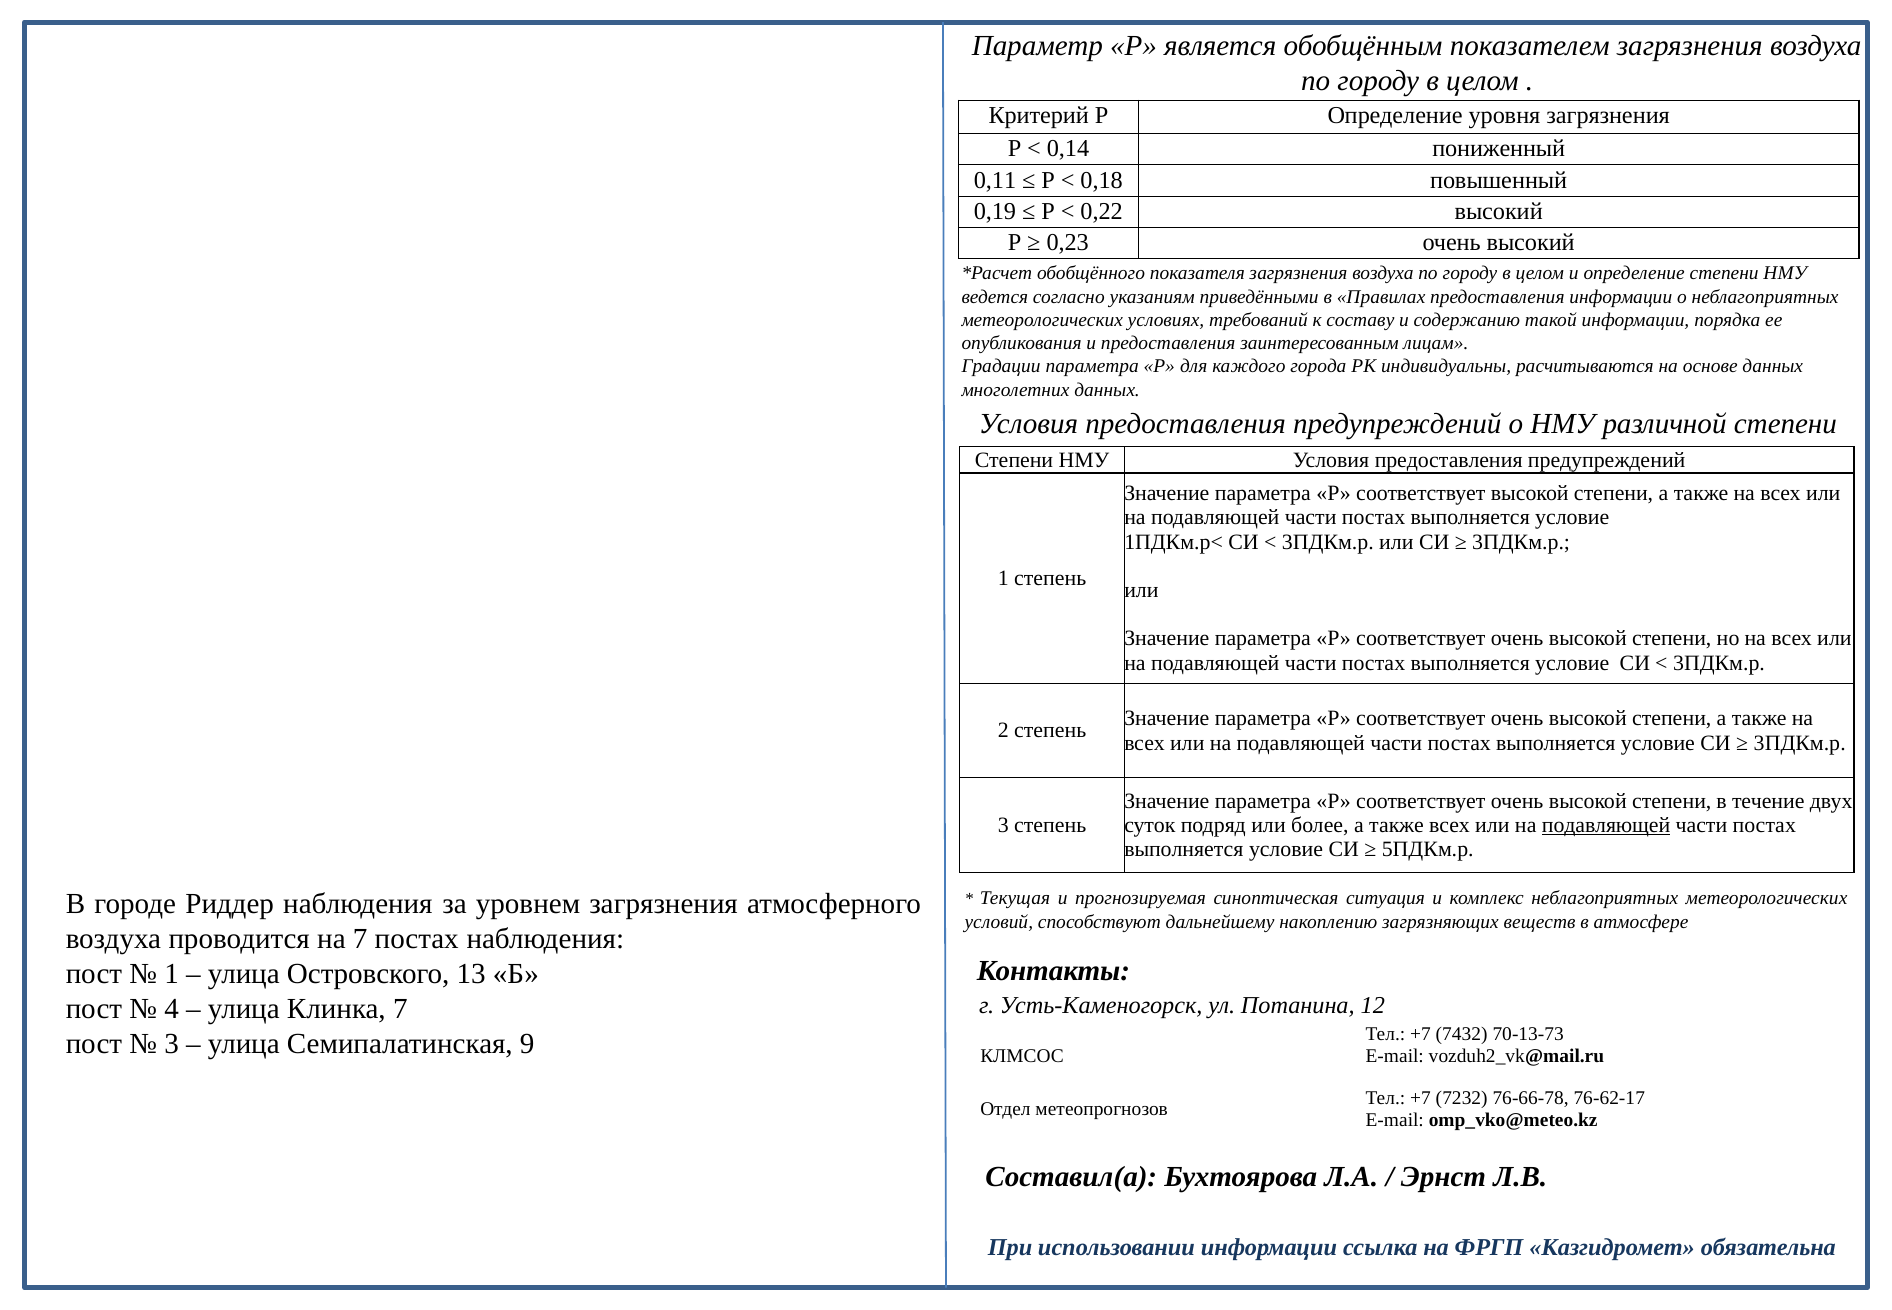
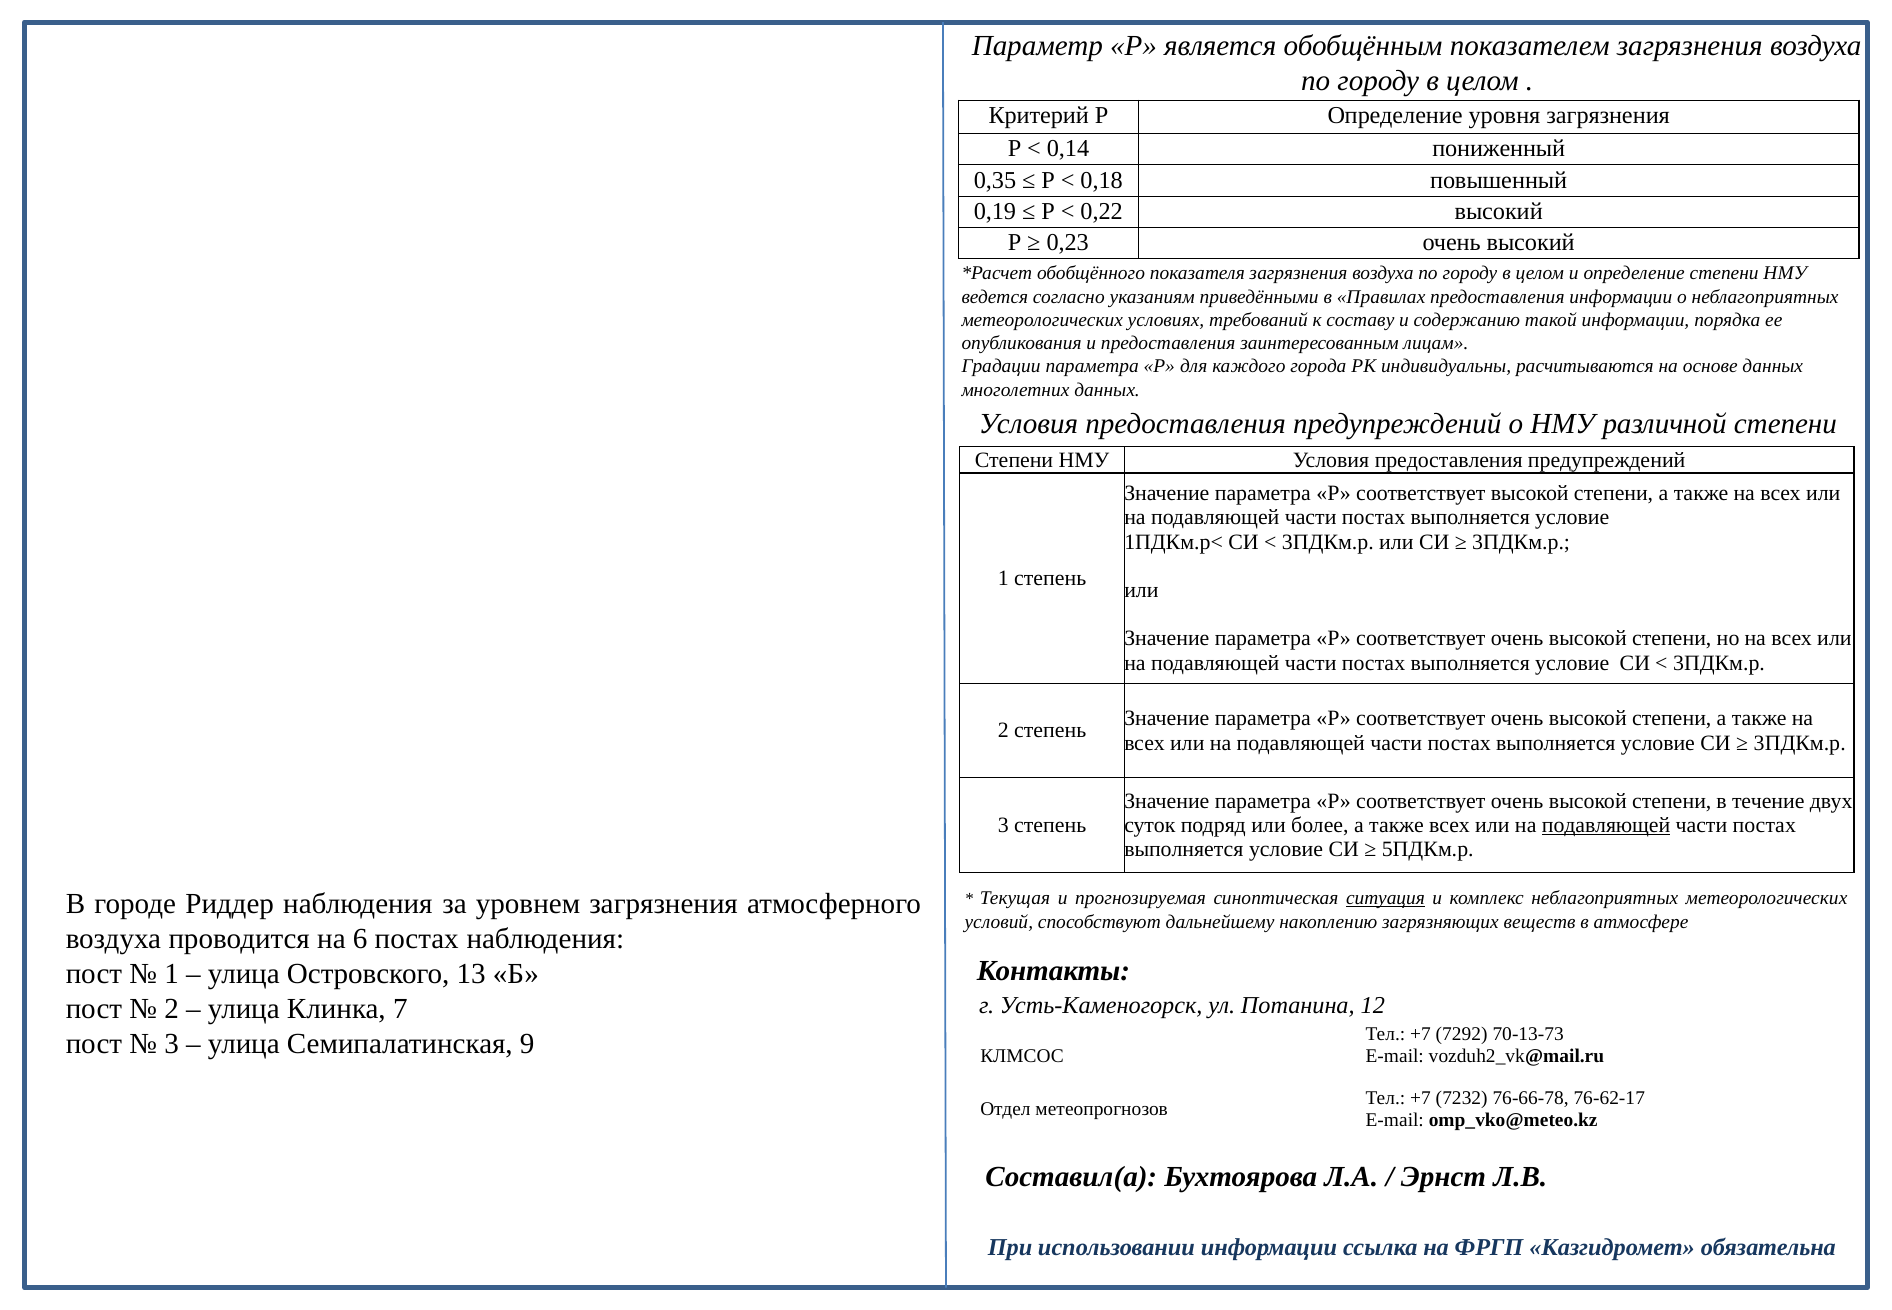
0,11: 0,11 -> 0,35
ситуация underline: none -> present
на 7: 7 -> 6
4 at (172, 1009): 4 -> 2
7432: 7432 -> 7292
